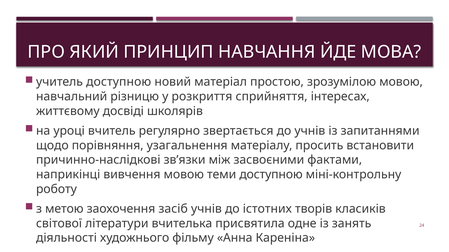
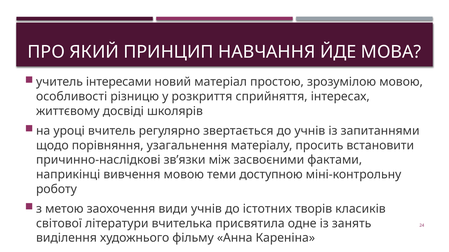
учитель доступною: доступною -> інтересами
навчальний: навчальний -> особливості
засіб: засіб -> види
діяльності: діяльності -> виділення
